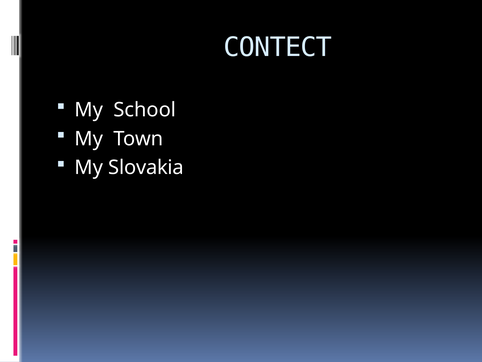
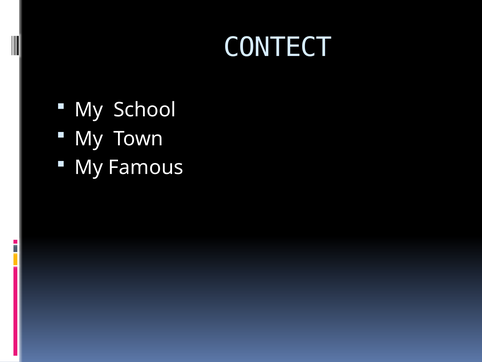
Slovakia: Slovakia -> Famous
